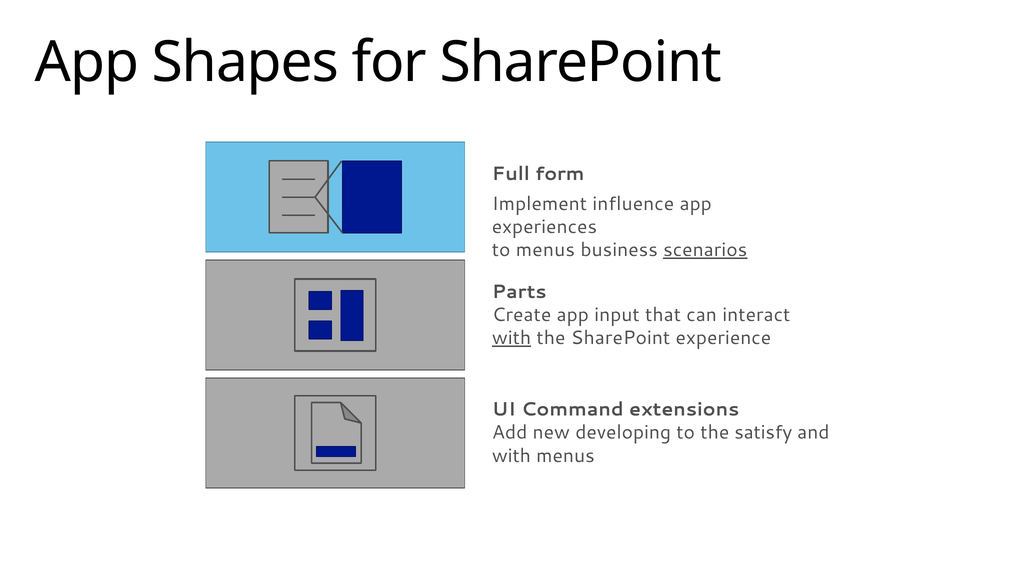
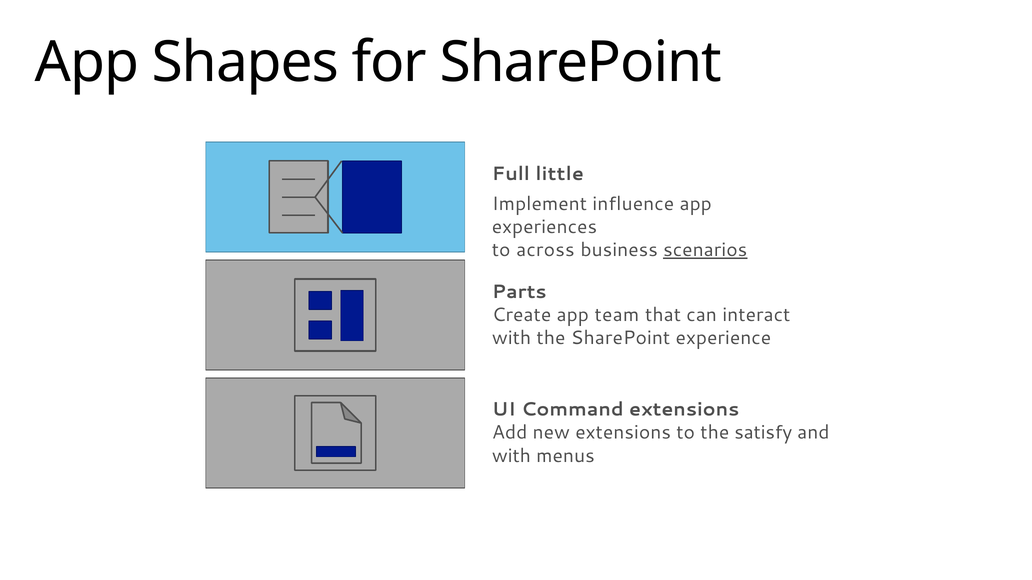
form: form -> little
to menus: menus -> across
input: input -> team
with at (512, 338) underline: present -> none
new developing: developing -> extensions
